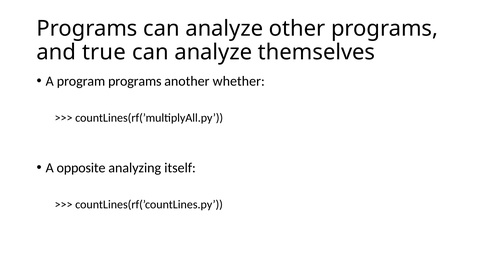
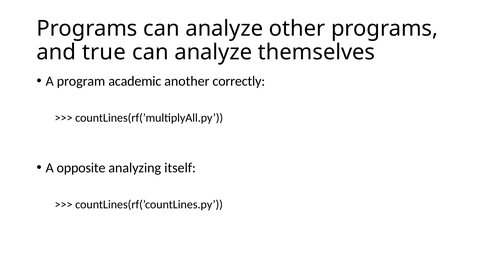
program programs: programs -> academic
whether: whether -> correctly
